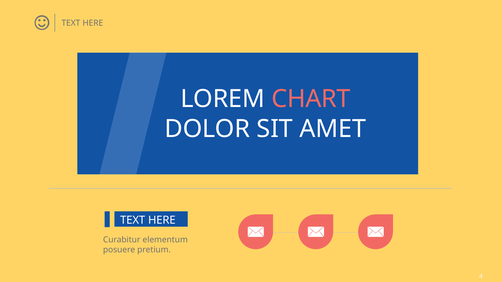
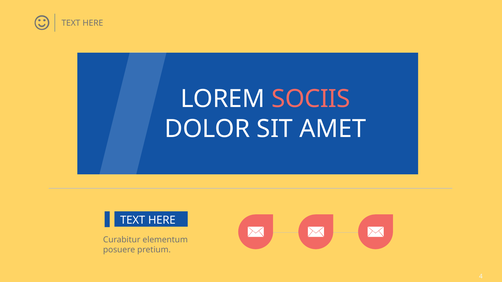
CHART: CHART -> SOCIIS
